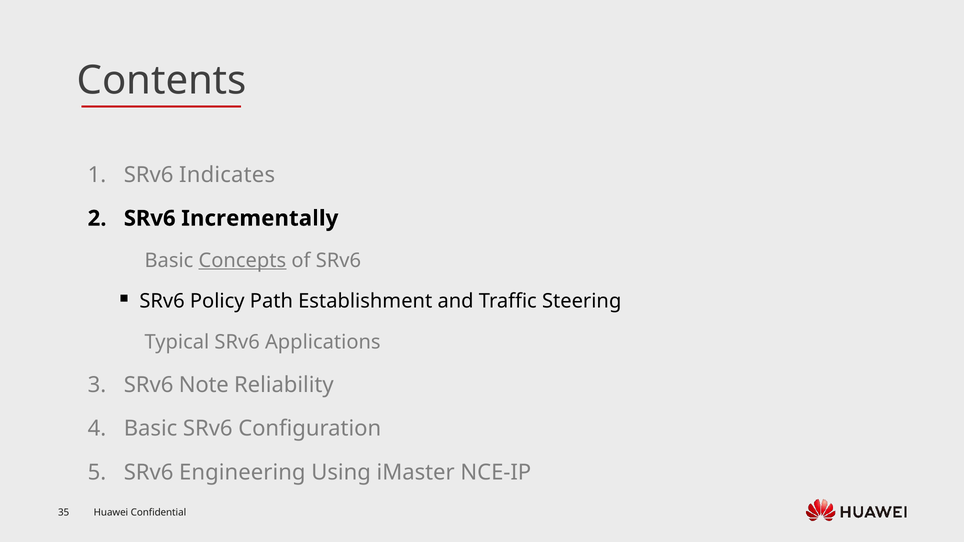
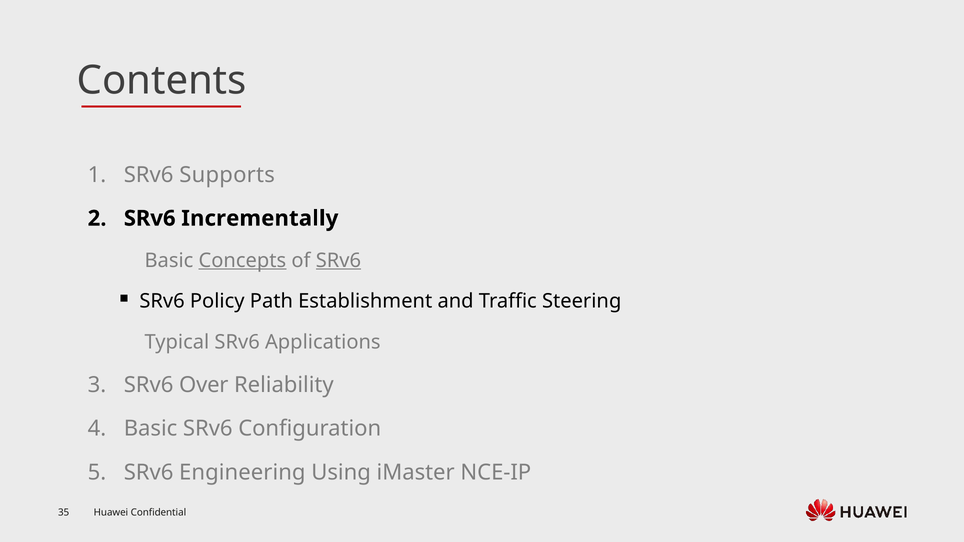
Indicates: Indicates -> Supports
SRv6 at (338, 261) underline: none -> present
Note: Note -> Over
